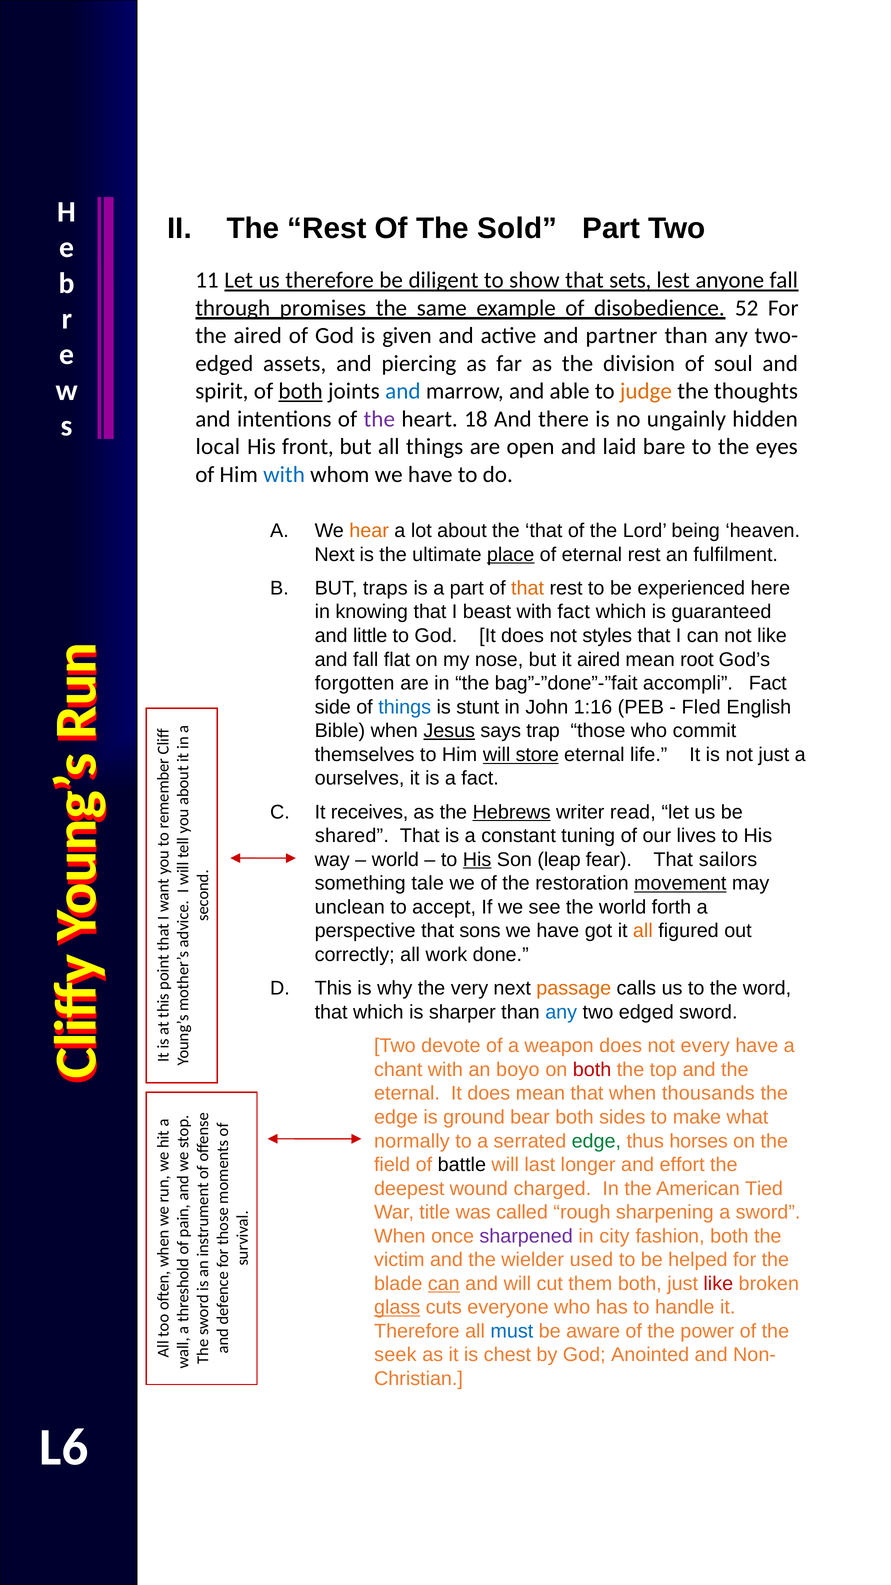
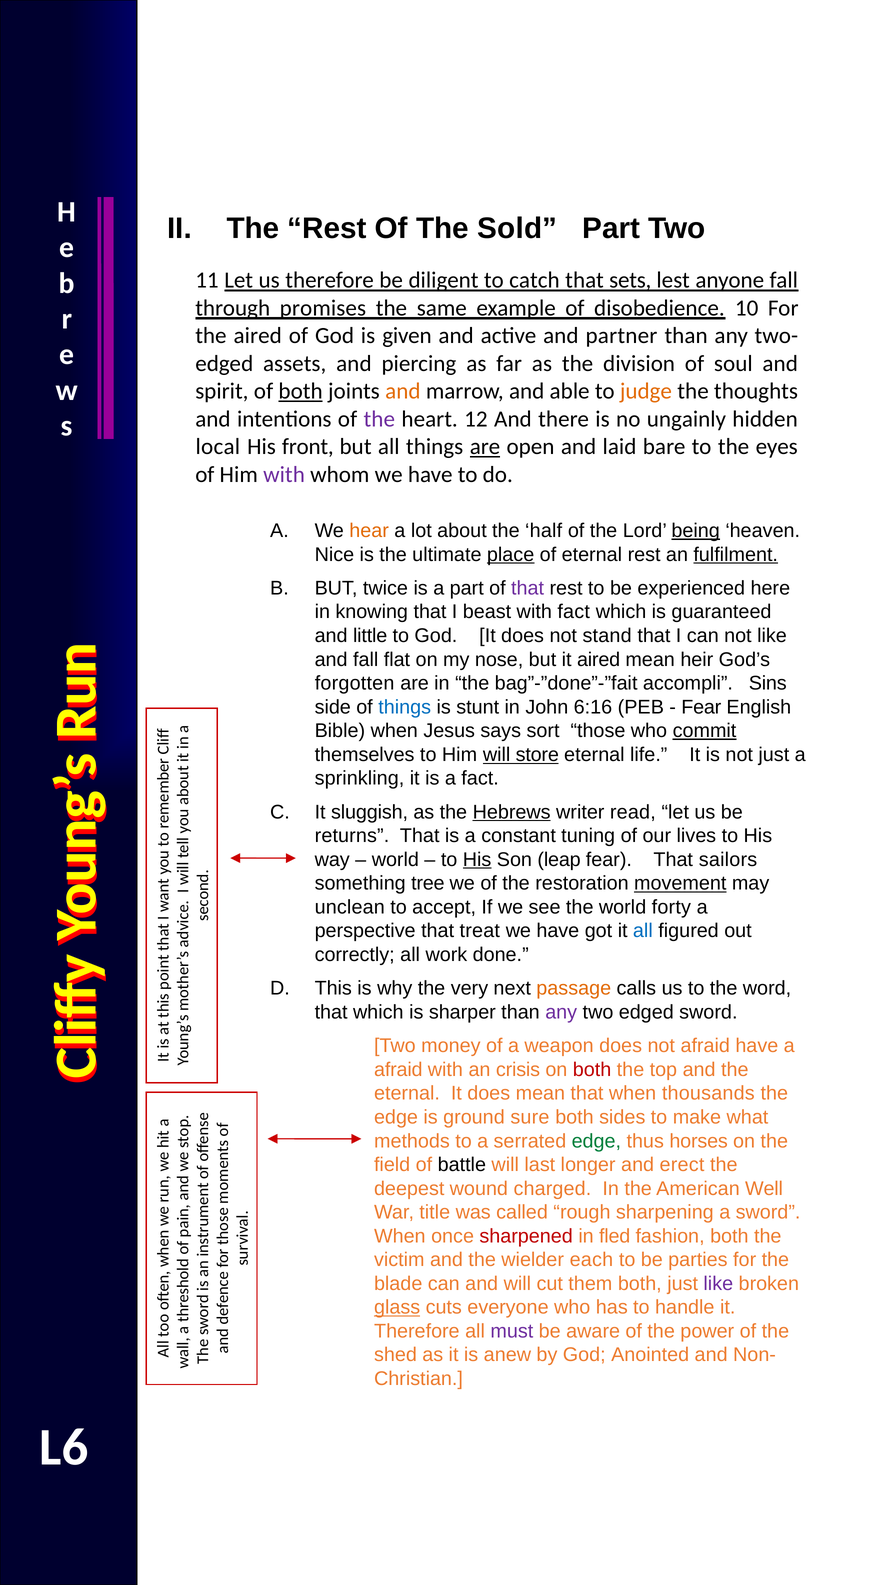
show: show -> catch
52: 52 -> 10
and at (403, 391) colour: blue -> orange
18: 18 -> 12
are at (485, 447) underline: none -> present
with at (284, 474) colour: blue -> purple
the that: that -> half
being underline: none -> present
Next at (335, 554): Next -> Nice
fulfilment underline: none -> present
traps: traps -> twice
that at (528, 588) colour: orange -> purple
styles: styles -> stand
root: root -> heir
accompli Fact: Fact -> Sins
1:16: 1:16 -> 6:16
Fled at (701, 707): Fled -> Fear
Jesus underline: present -> none
trap: trap -> sort
commit underline: none -> present
ourselves: ourselves -> sprinkling
receives: receives -> sluggish
shared: shared -> returns
tale: tale -> tree
forth: forth -> forty
sons: sons -> treat
all at (643, 930) colour: orange -> blue
any at (561, 1012) colour: blue -> purple
devote: devote -> money
not every: every -> afraid
chant at (398, 1069): chant -> afraid
boyo: boyo -> crisis
bear: bear -> sure
normally: normally -> methods
effort: effort -> erect
Tied: Tied -> Well
sharpened colour: purple -> red
city: city -> fled
used: used -> each
helped: helped -> parties
can at (444, 1283) underline: present -> none
like at (718, 1283) colour: red -> purple
must colour: blue -> purple
seek: seek -> shed
chest: chest -> anew
